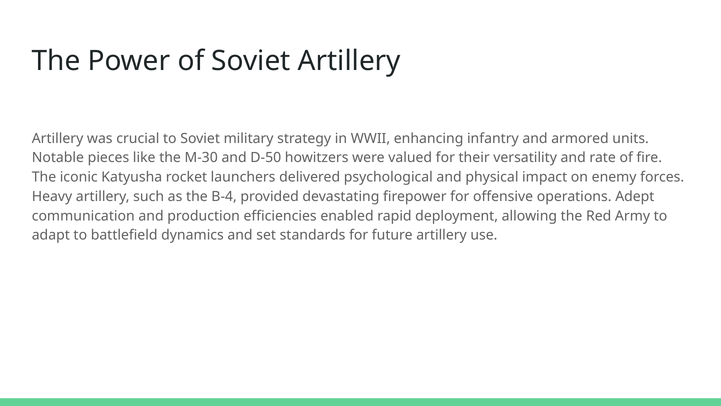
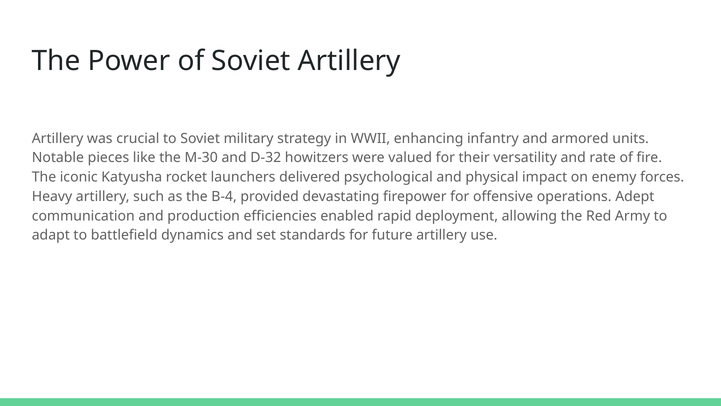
D-50: D-50 -> D-32
